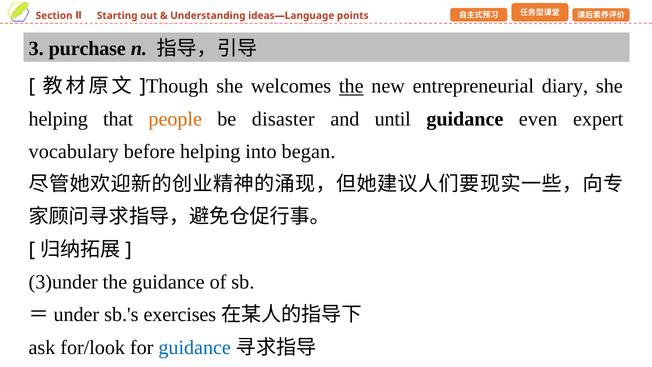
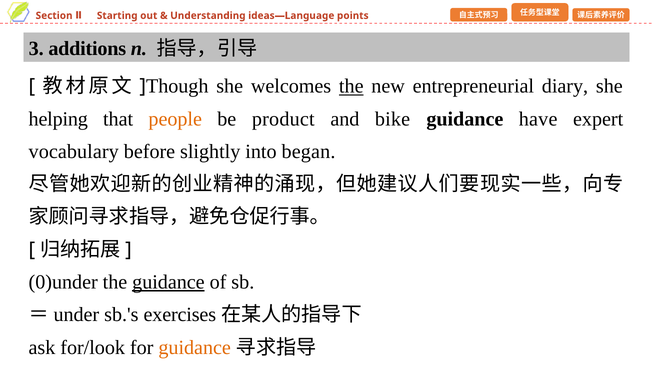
purchase: purchase -> additions
disaster: disaster -> product
until: until -> bike
even: even -> have
before helping: helping -> slightly
3)under: 3)under -> 0)under
guidance at (168, 282) underline: none -> present
guidance at (195, 347) colour: blue -> orange
